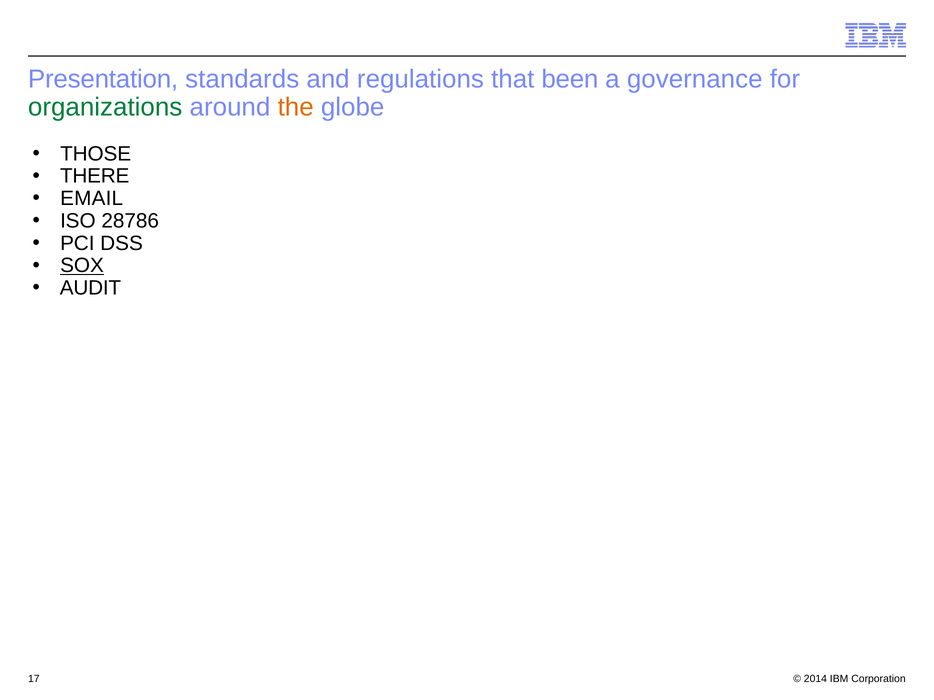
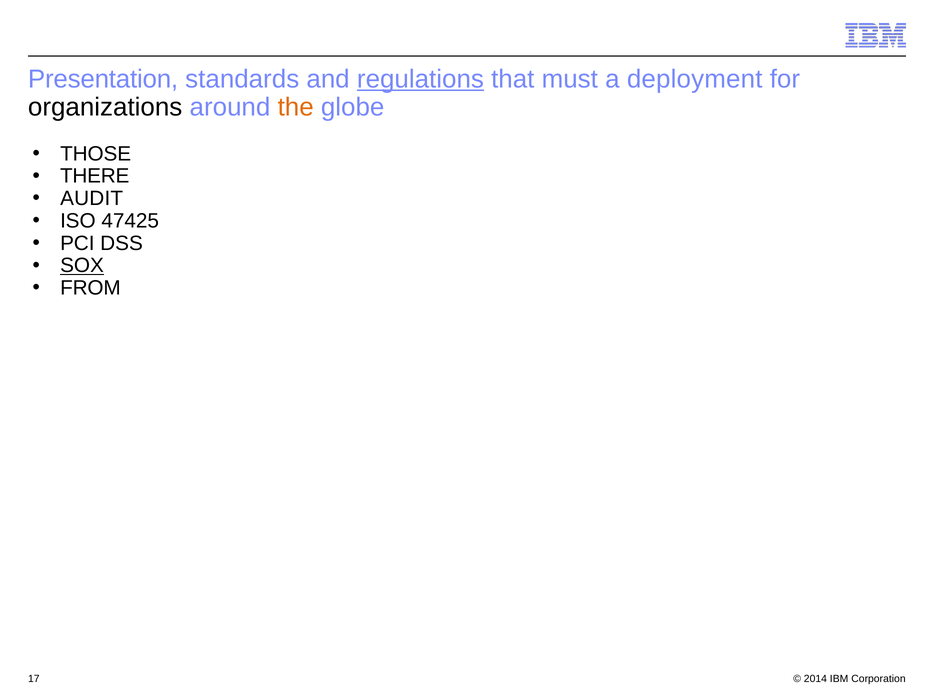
regulations underline: none -> present
been: been -> must
governance: governance -> deployment
organizations colour: green -> black
EMAIL: EMAIL -> AUDIT
28786: 28786 -> 47425
AUDIT: AUDIT -> FROM
